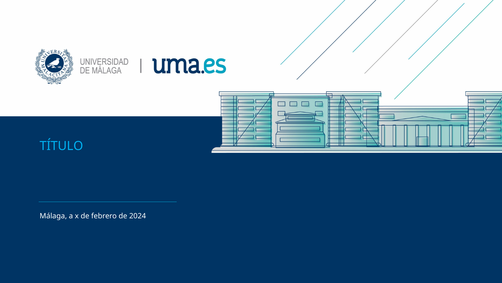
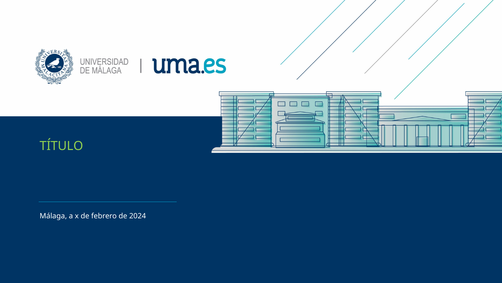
TÍTULO colour: light blue -> light green
